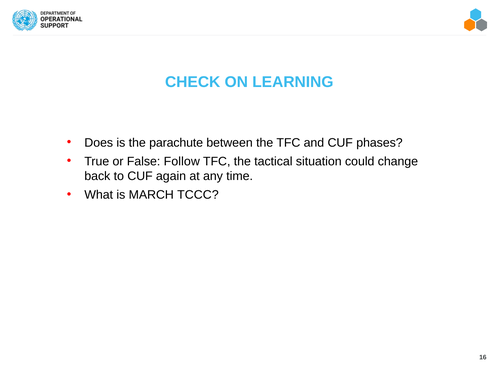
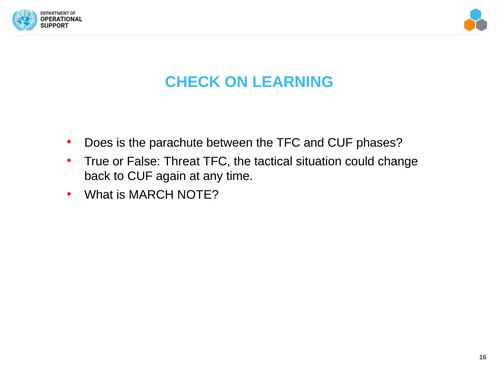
Follow: Follow -> Threat
TCCC: TCCC -> NOTE
